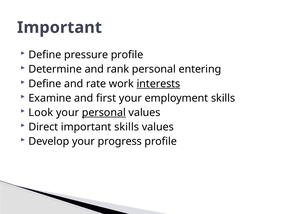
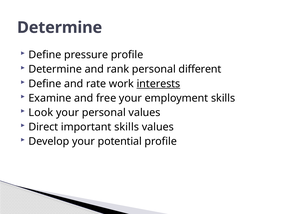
Important at (59, 27): Important -> Determine
entering: entering -> different
first: first -> free
personal at (104, 112) underline: present -> none
progress: progress -> potential
